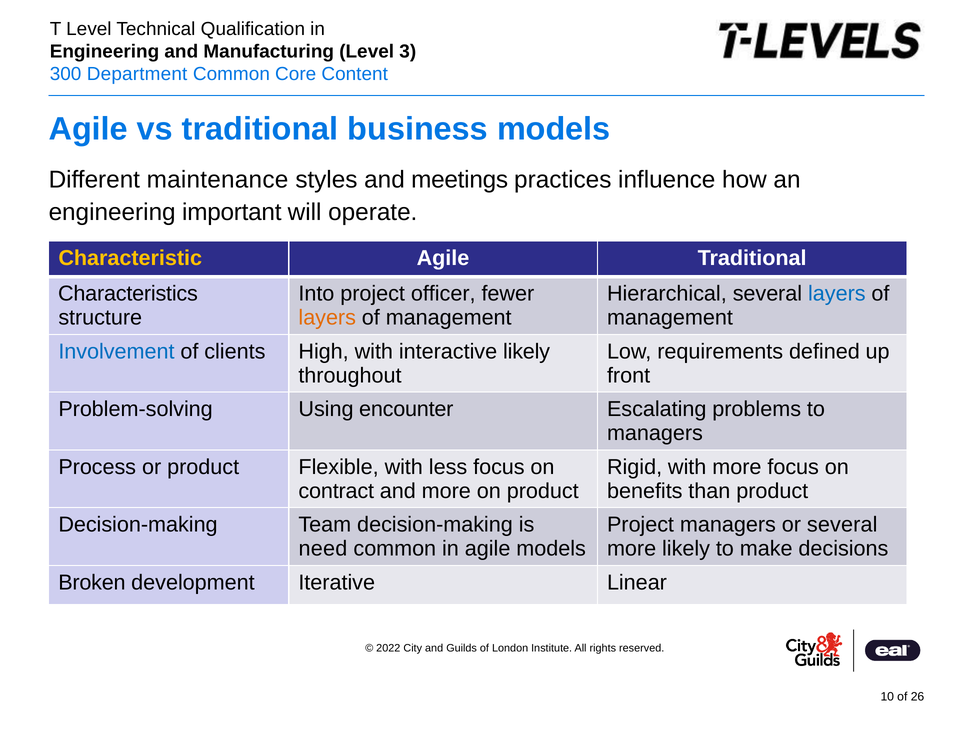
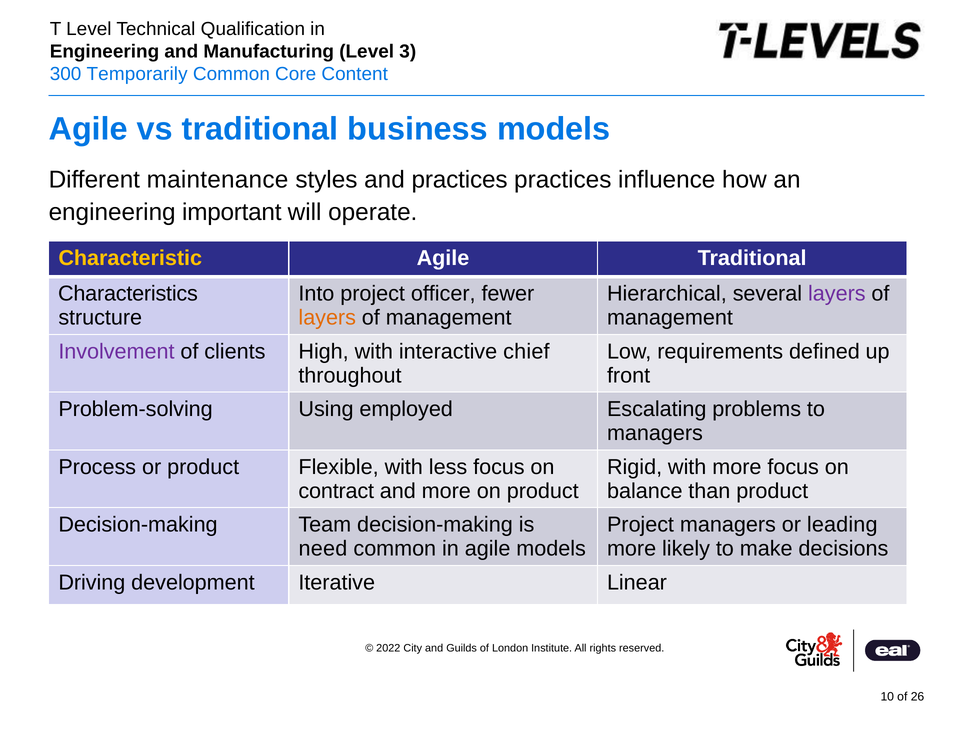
Department: Department -> Temporarily
and meetings: meetings -> practices
layers at (837, 294) colour: blue -> purple
Involvement colour: blue -> purple
interactive likely: likely -> chief
encounter: encounter -> employed
benefits: benefits -> balance
or several: several -> leading
Broken: Broken -> Driving
